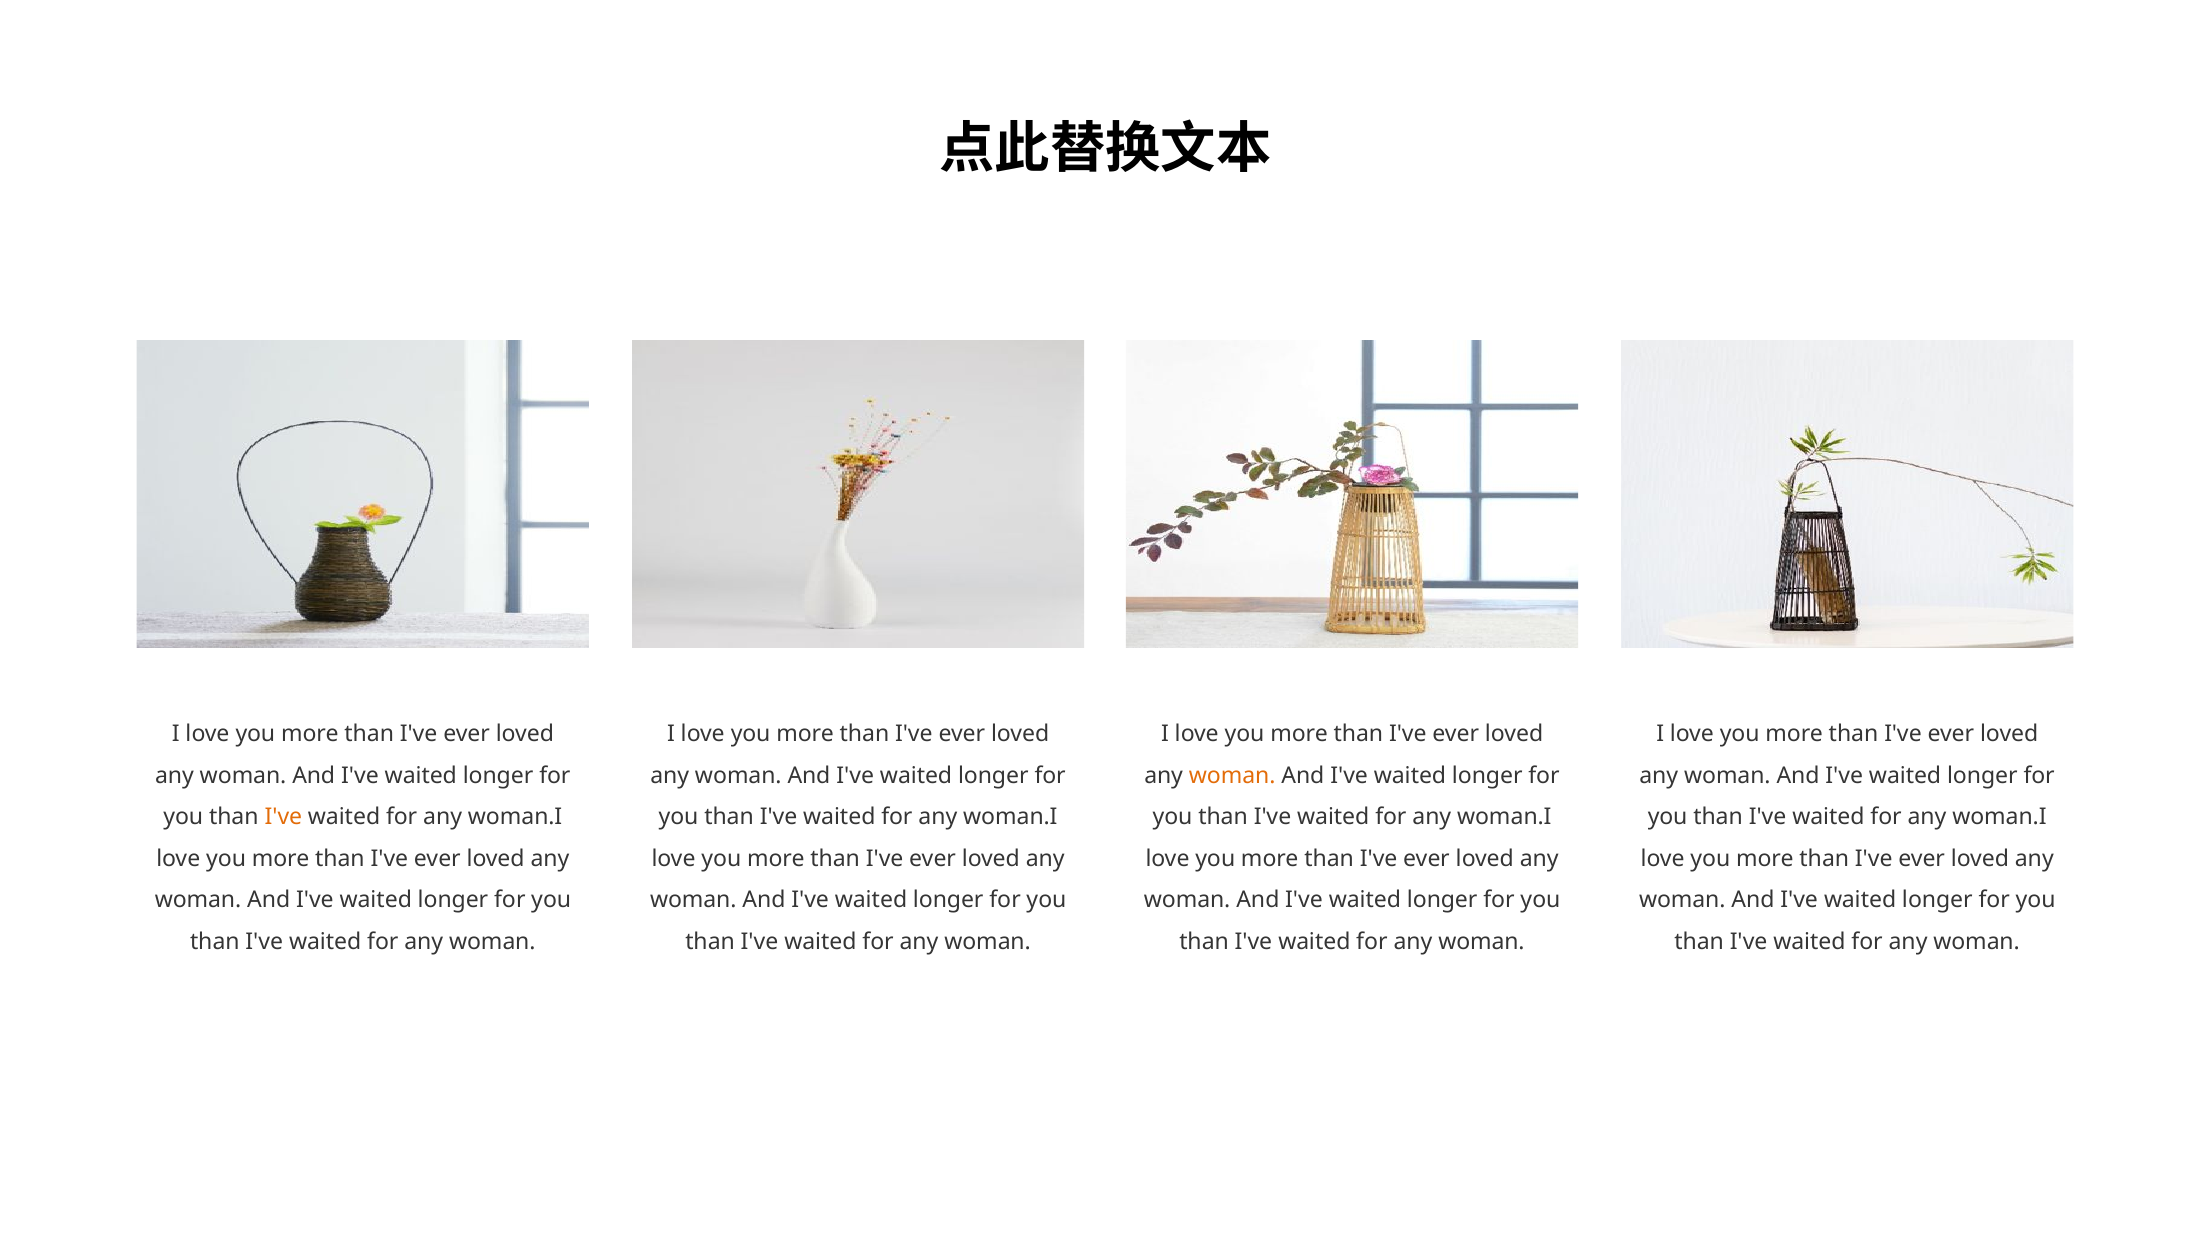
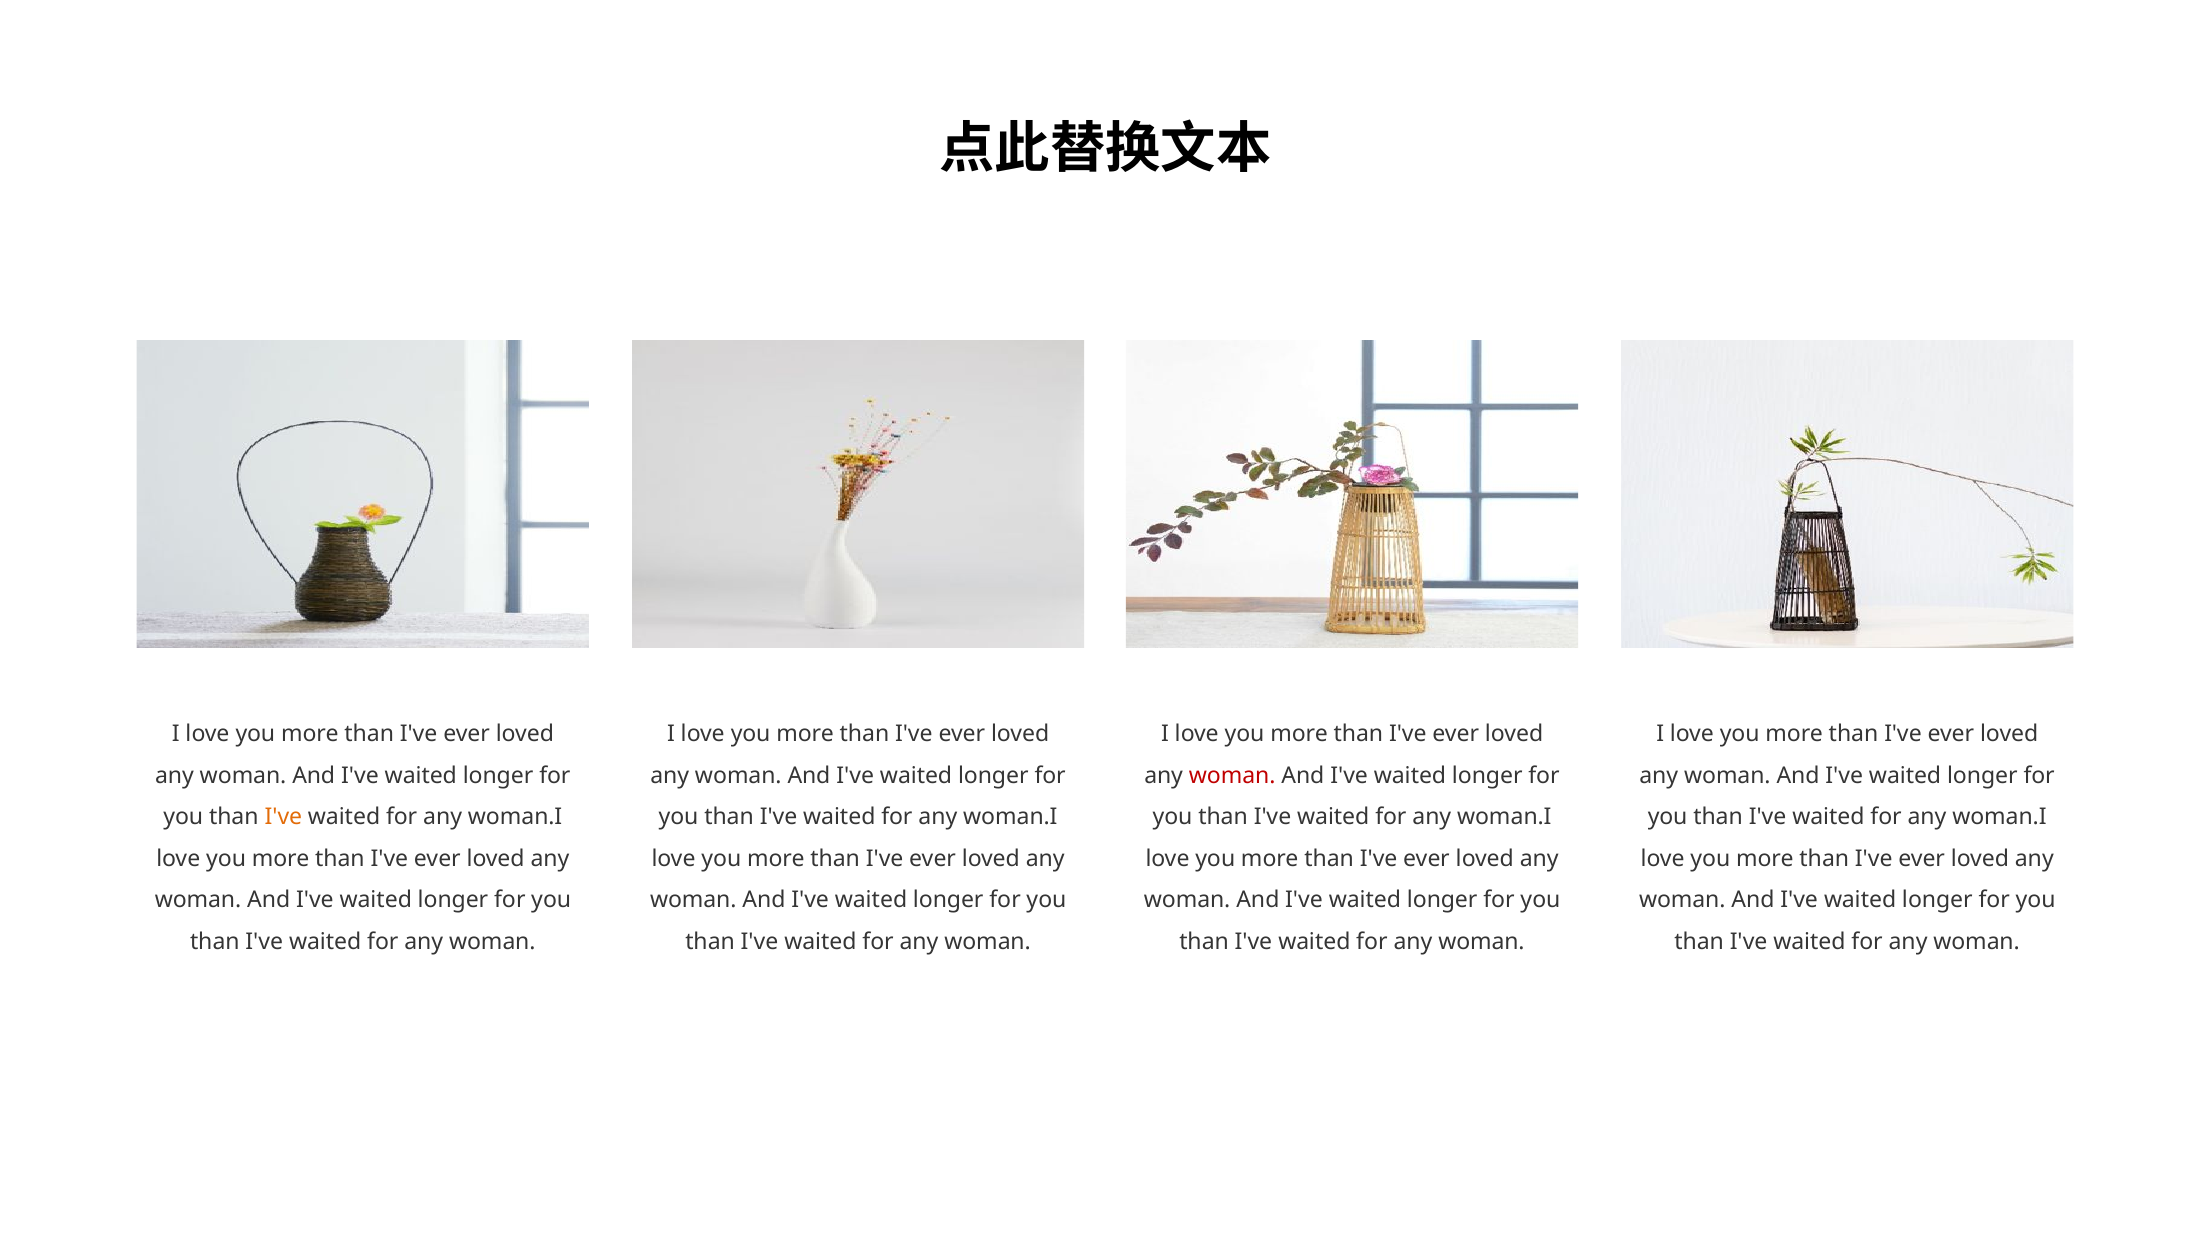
woman at (1232, 775) colour: orange -> red
